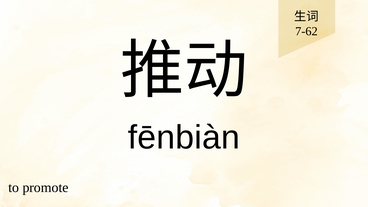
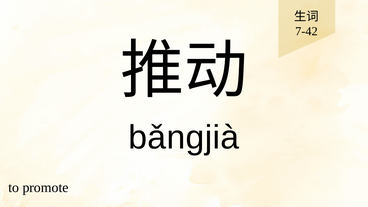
7-62: 7-62 -> 7-42
fēnbiàn: fēnbiàn -> bǎngjià
